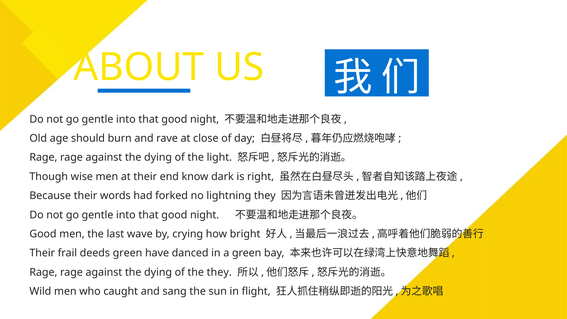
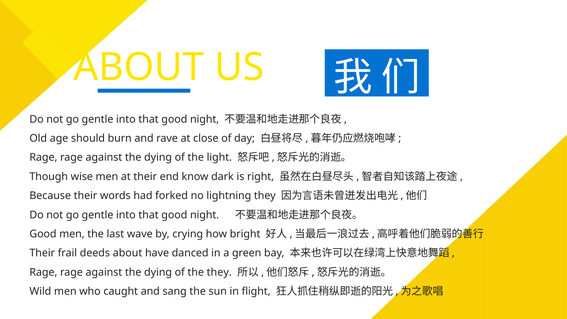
deeds green: green -> about
